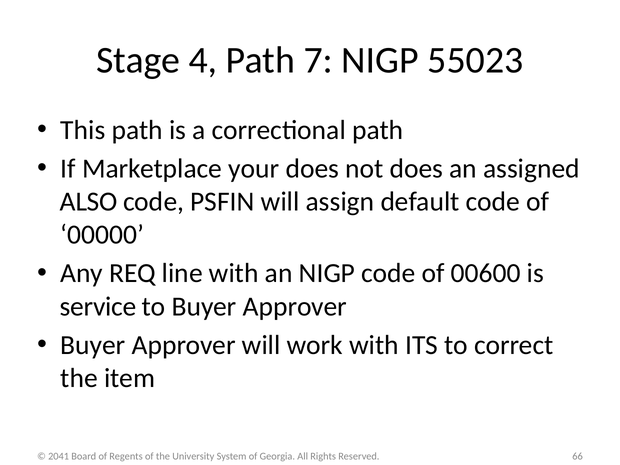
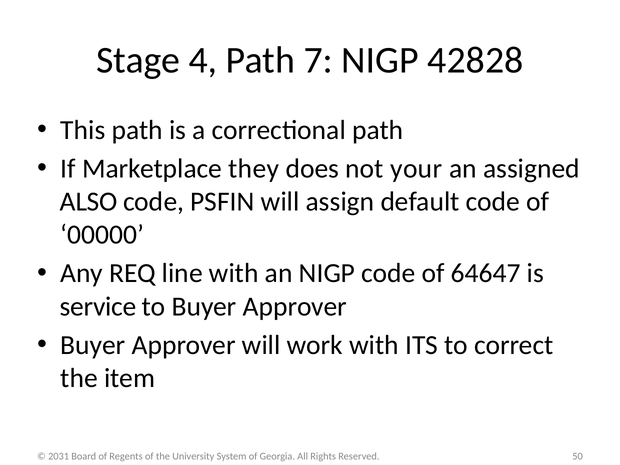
55023: 55023 -> 42828
your: your -> they
not does: does -> your
00600: 00600 -> 64647
2041: 2041 -> 2031
66: 66 -> 50
